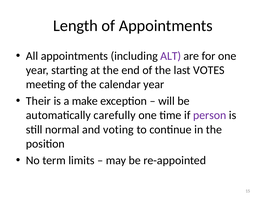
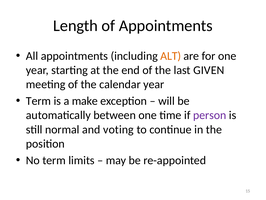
ALT colour: purple -> orange
VOTES: VOTES -> GIVEN
Their at (38, 101): Their -> Term
carefully: carefully -> between
